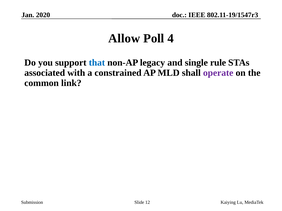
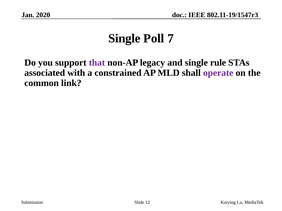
Allow at (124, 38): Allow -> Single
4: 4 -> 7
that colour: blue -> purple
